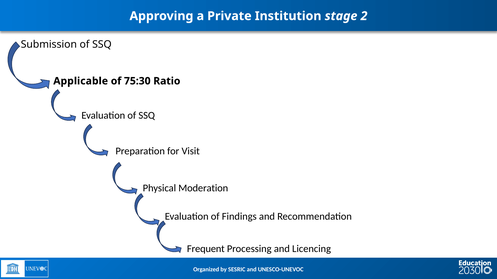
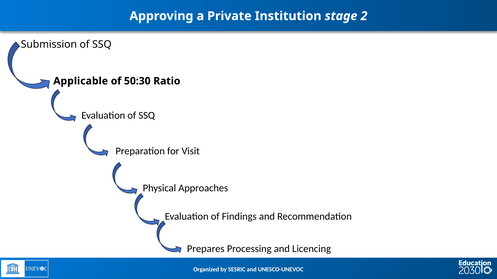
75:30: 75:30 -> 50:30
Moderation: Moderation -> Approaches
Frequent: Frequent -> Prepares
